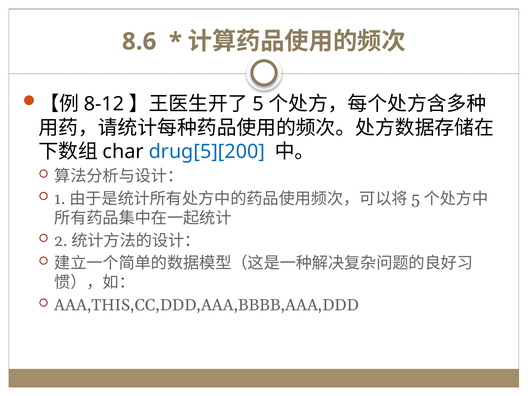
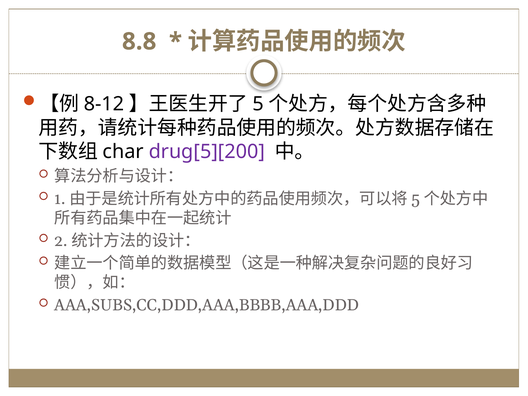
8.6: 8.6 -> 8.8
drug[5][200 colour: blue -> purple
AAA,THIS,CC,DDD,AAA,BBBB,AAA,DDD: AAA,THIS,CC,DDD,AAA,BBBB,AAA,DDD -> AAA,SUBS,CC,DDD,AAA,BBBB,AAA,DDD
